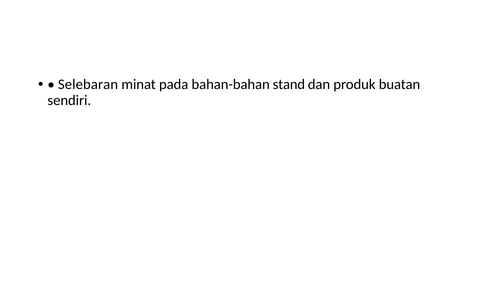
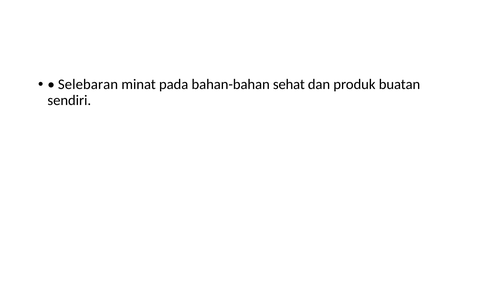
stand: stand -> sehat
